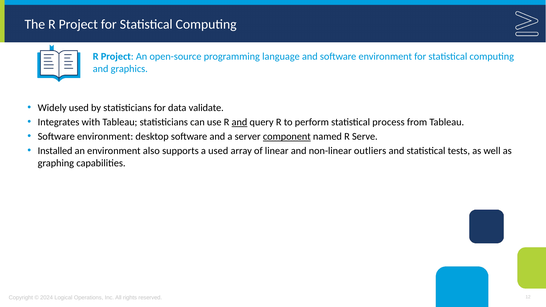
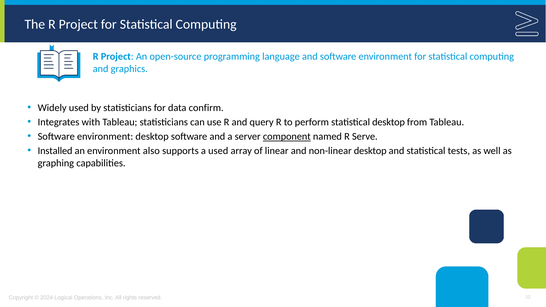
validate: validate -> confirm
and at (239, 122) underline: present -> none
statistical process: process -> desktop
non-linear outliers: outliers -> desktop
